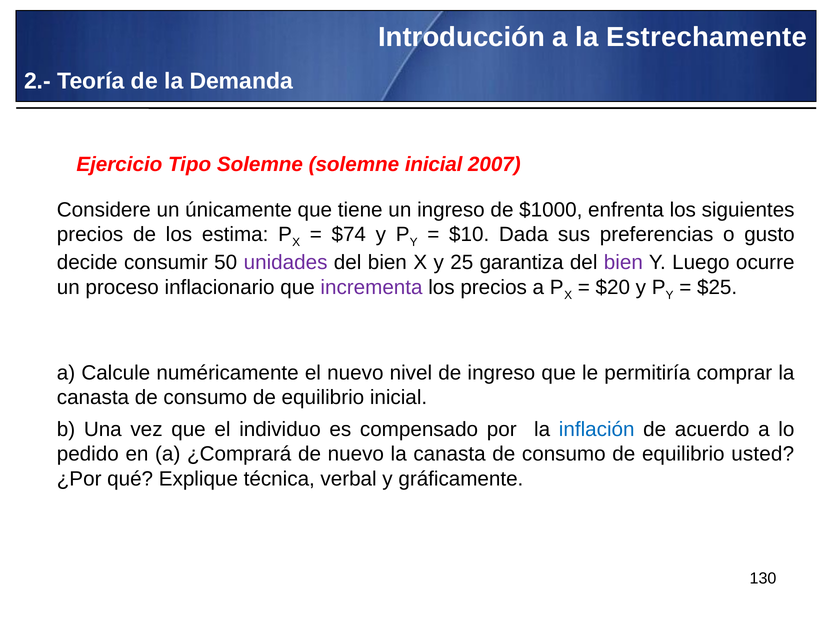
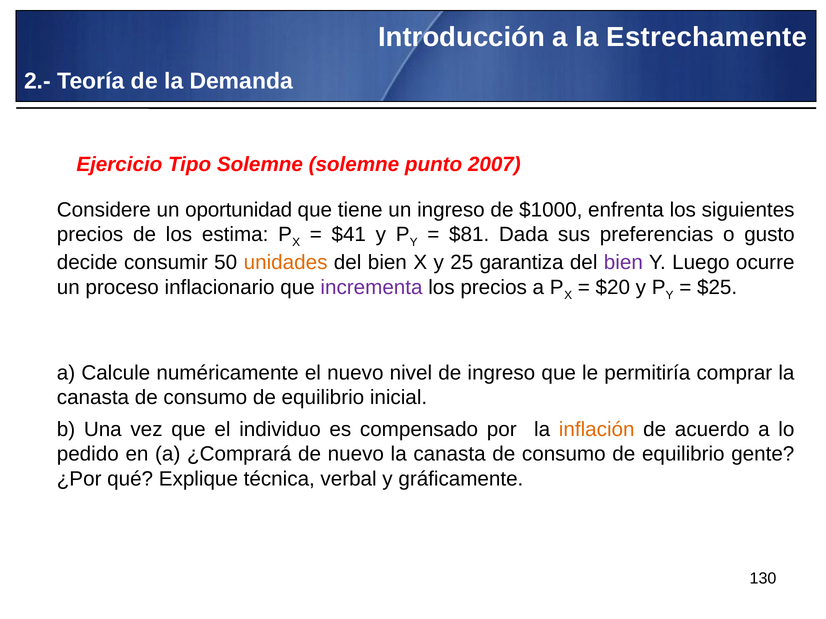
solemne inicial: inicial -> punto
únicamente: únicamente -> oportunidad
$74: $74 -> $41
$10: $10 -> $81
unidades colour: purple -> orange
inflación colour: blue -> orange
usted: usted -> gente
